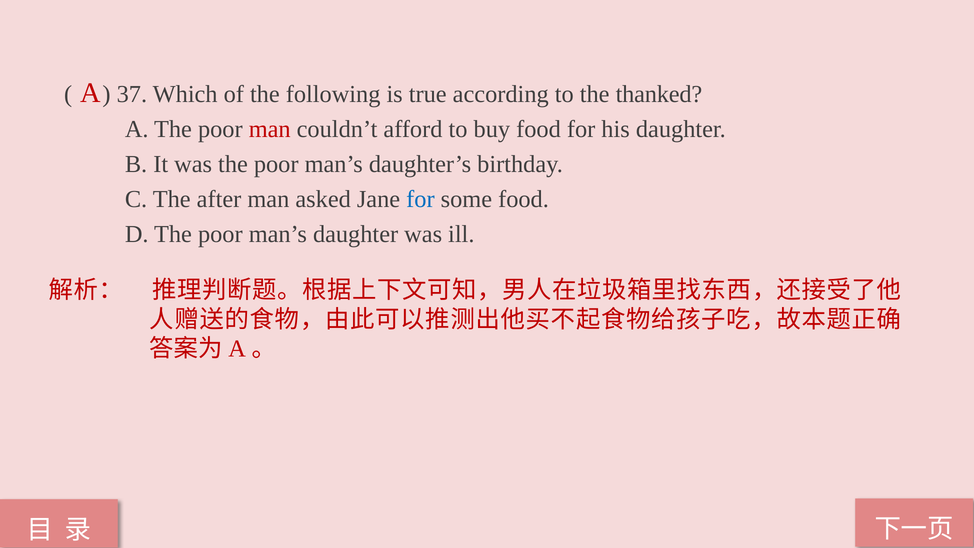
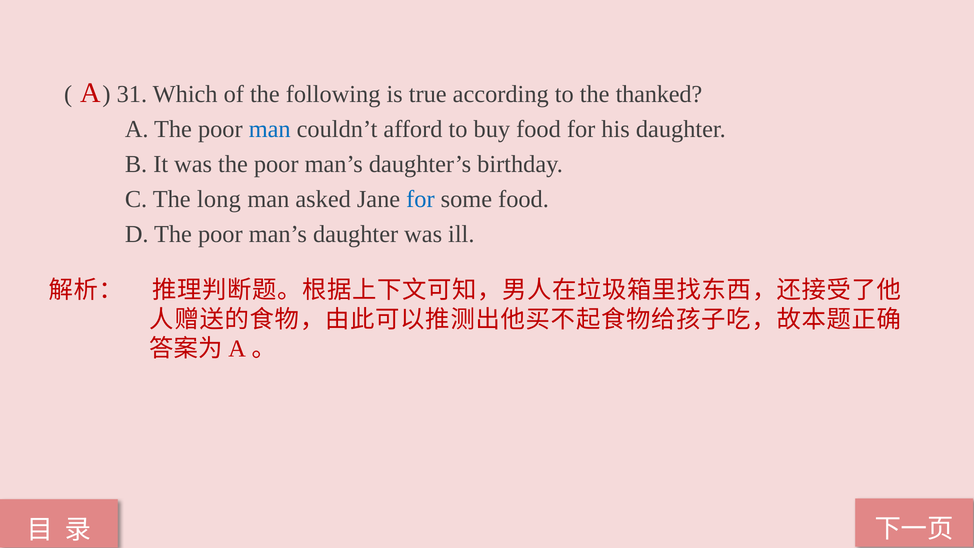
37: 37 -> 31
man at (270, 129) colour: red -> blue
after: after -> long
